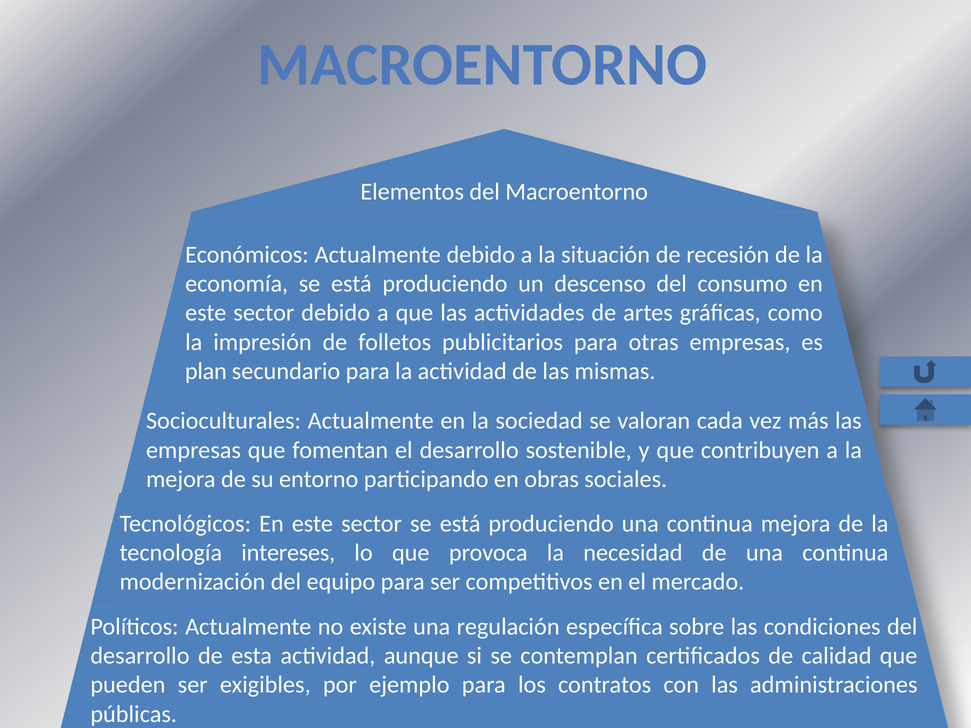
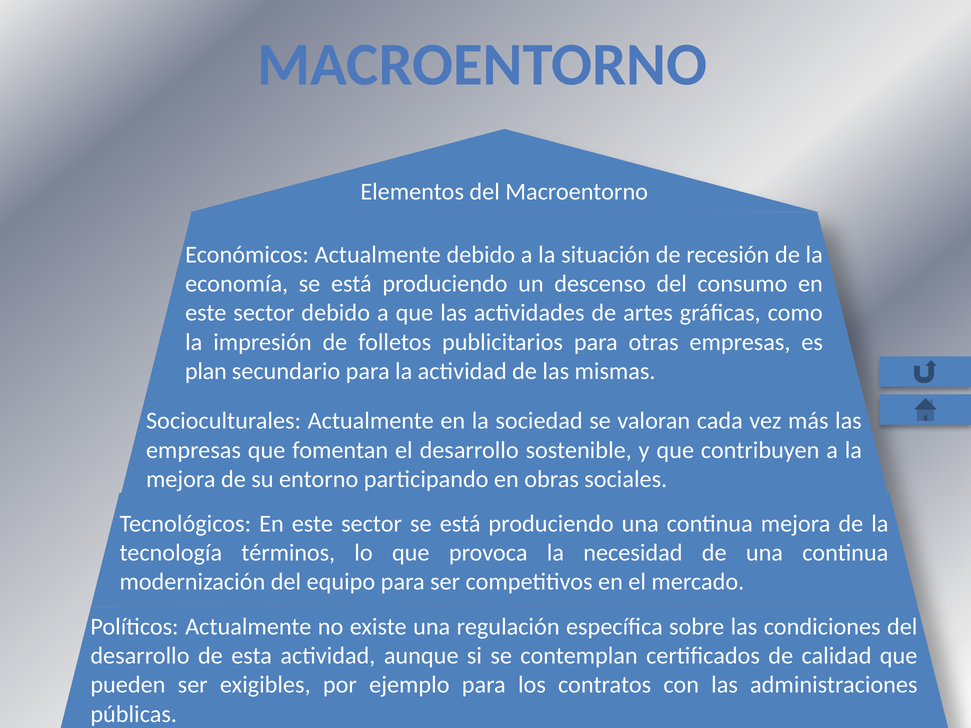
intereses: intereses -> términos
